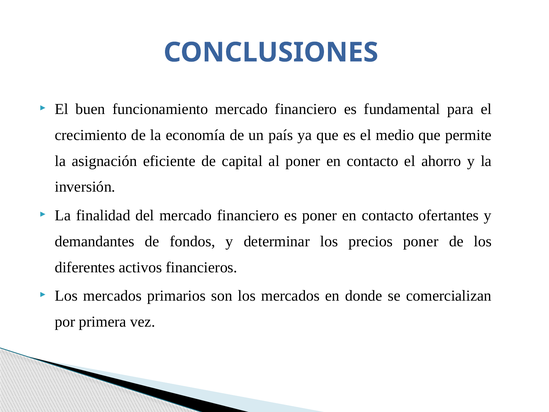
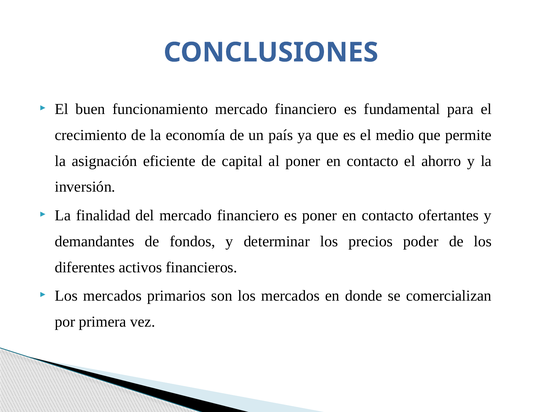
precios poner: poner -> poder
